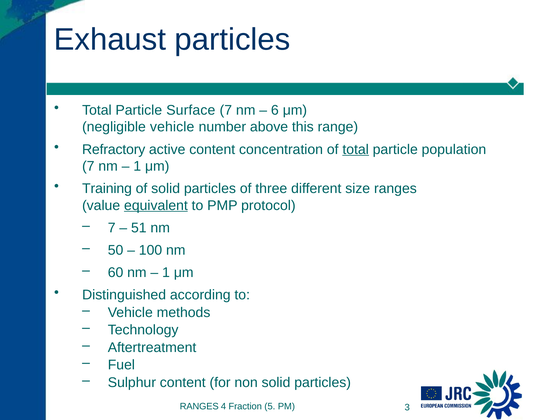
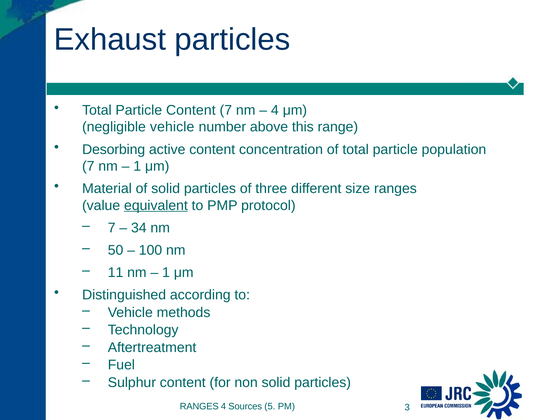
Particle Surface: Surface -> Content
6 at (275, 110): 6 -> 4
Refractory: Refractory -> Desorbing
total at (356, 149) underline: present -> none
Training: Training -> Material
51: 51 -> 34
60: 60 -> 11
Fraction: Fraction -> Sources
